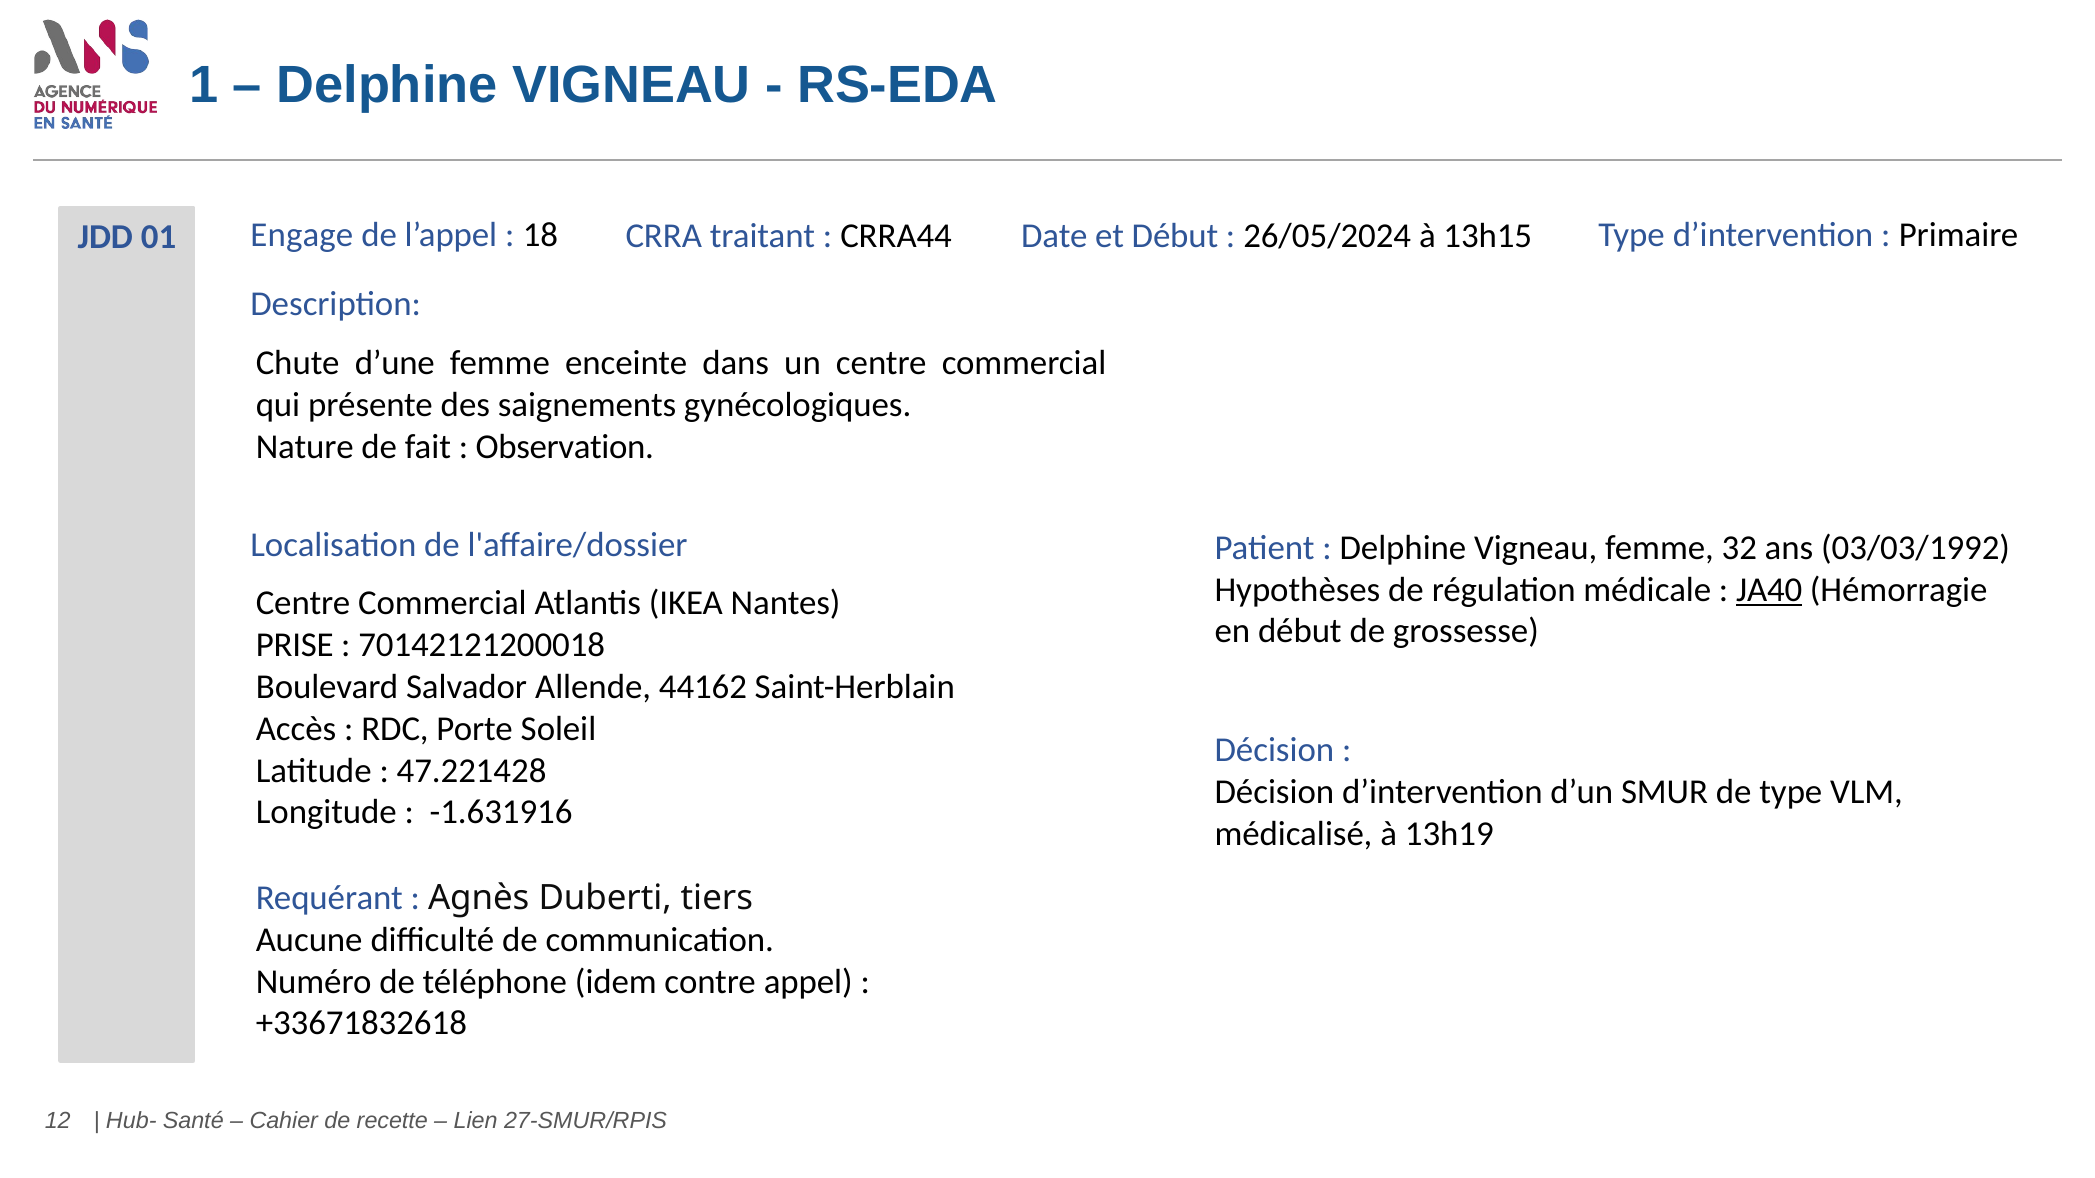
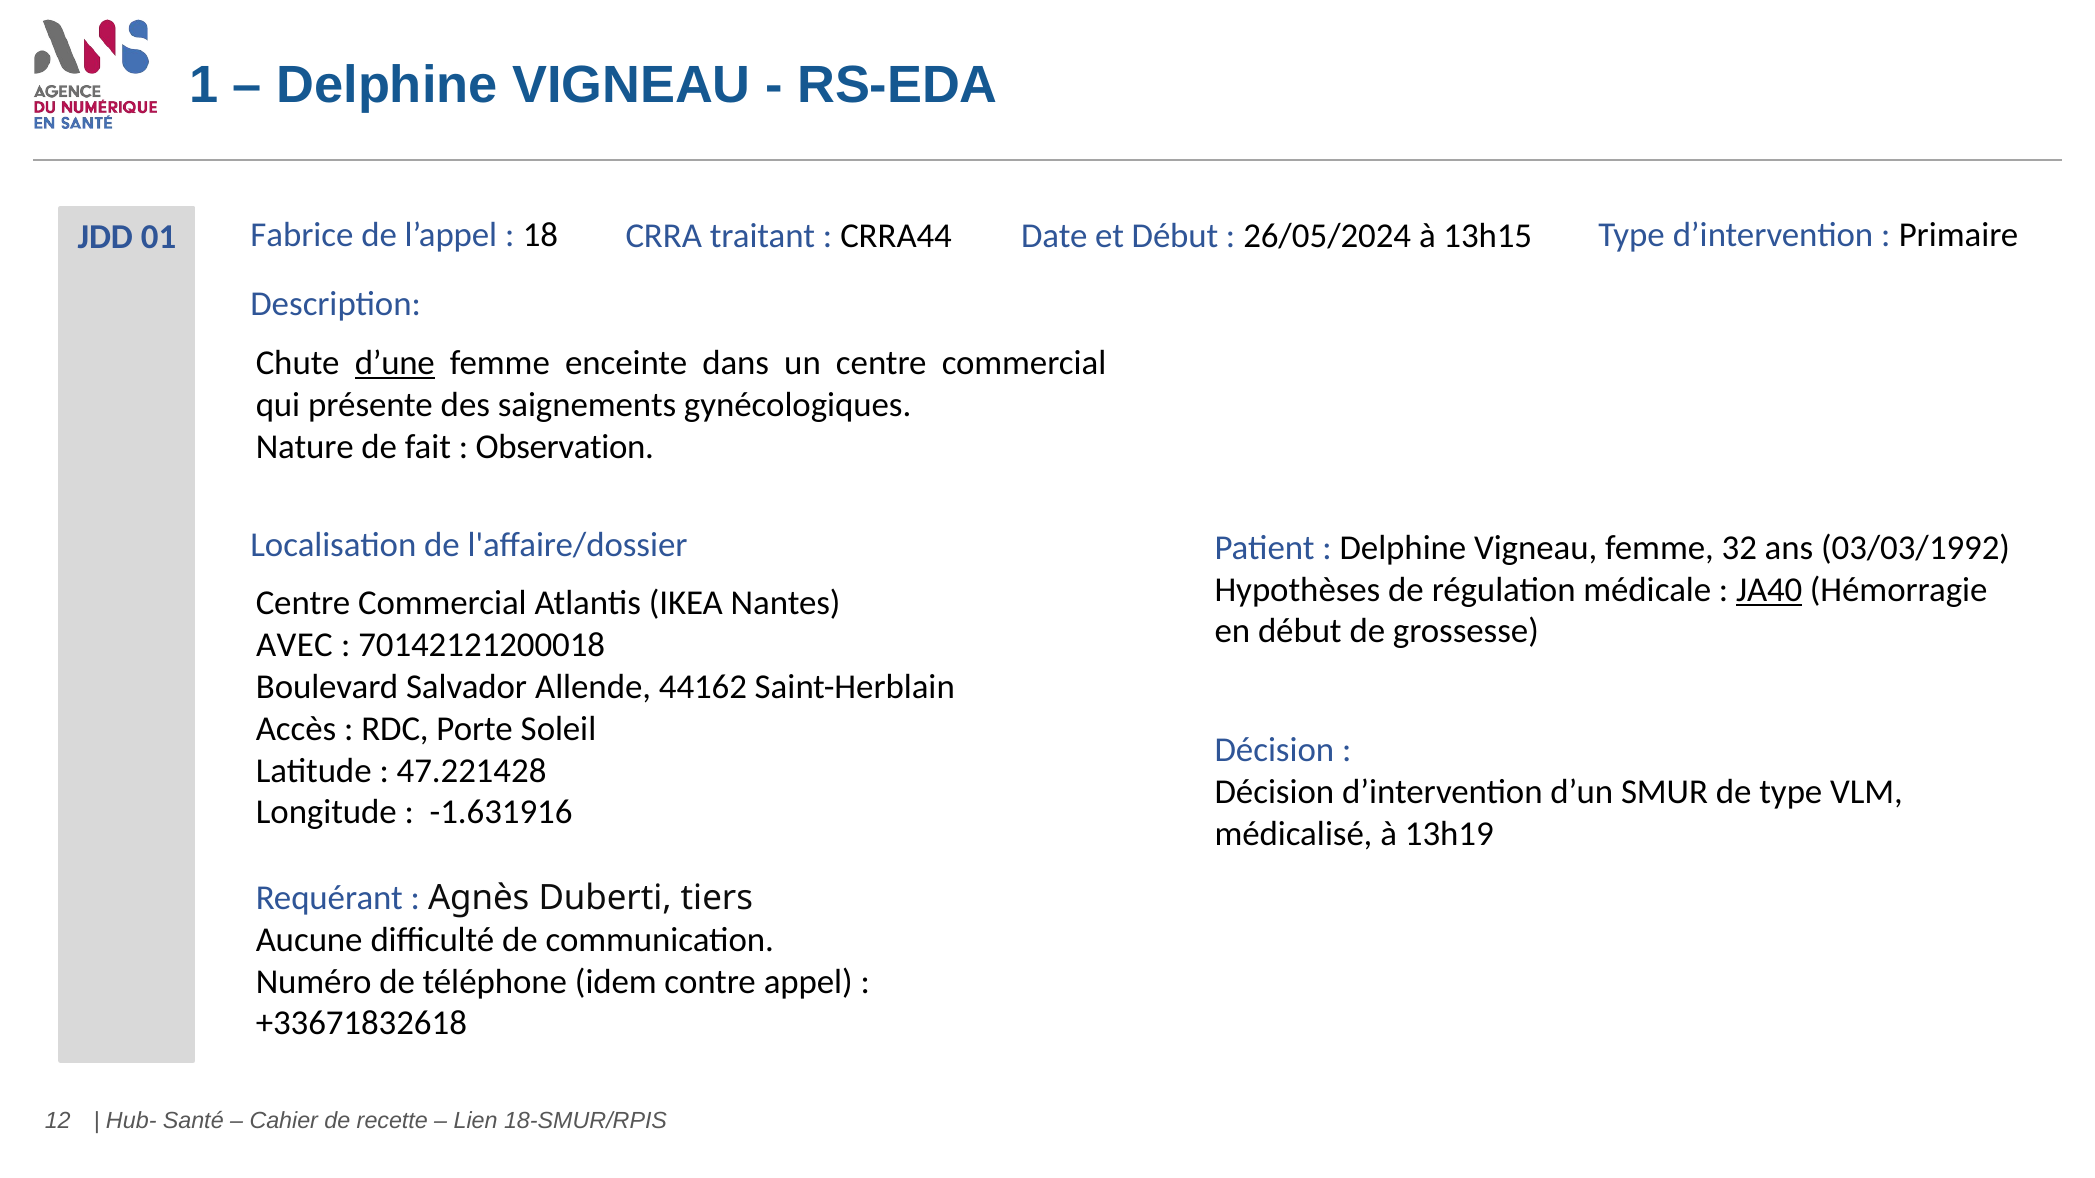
Engage: Engage -> Fabrice
d’une underline: none -> present
PRISE: PRISE -> AVEC
27-SMUR/RPIS: 27-SMUR/RPIS -> 18-SMUR/RPIS
